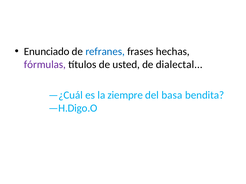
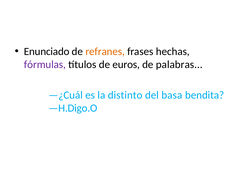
refranes colour: blue -> orange
usted: usted -> euros
dialectal: dialectal -> palabras
ziempre: ziempre -> distinto
